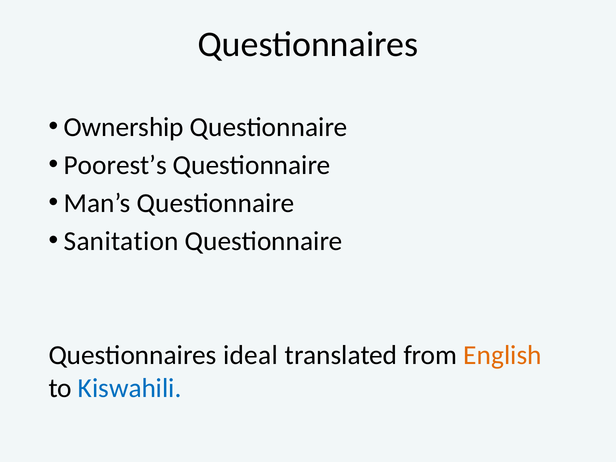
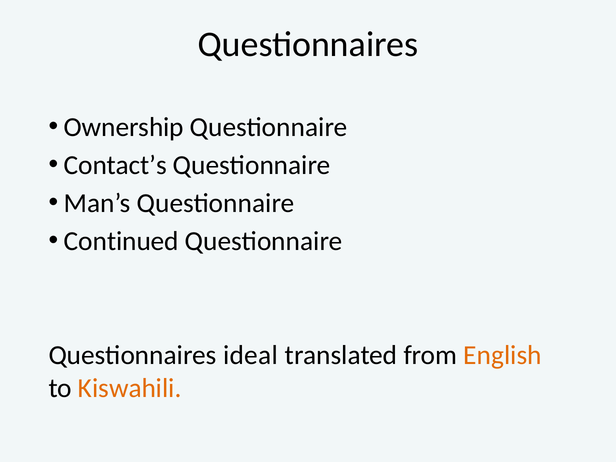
Poorest’s: Poorest’s -> Contact’s
Sanitation: Sanitation -> Continued
Kiswahili colour: blue -> orange
